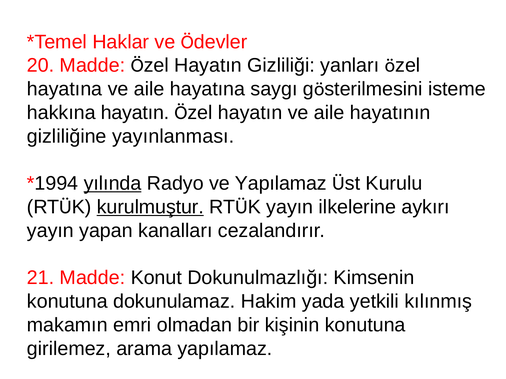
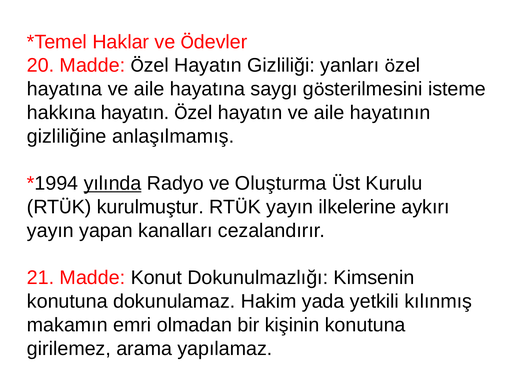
yayınlanması: yayınlanması -> anlaşılmamış
ve Yapılamaz: Yapılamaz -> Oluşturma
kurulmuştur underline: present -> none
